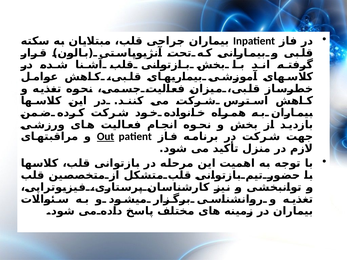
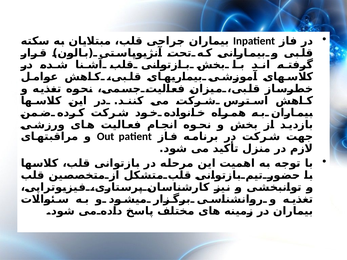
Out underline: present -> none
